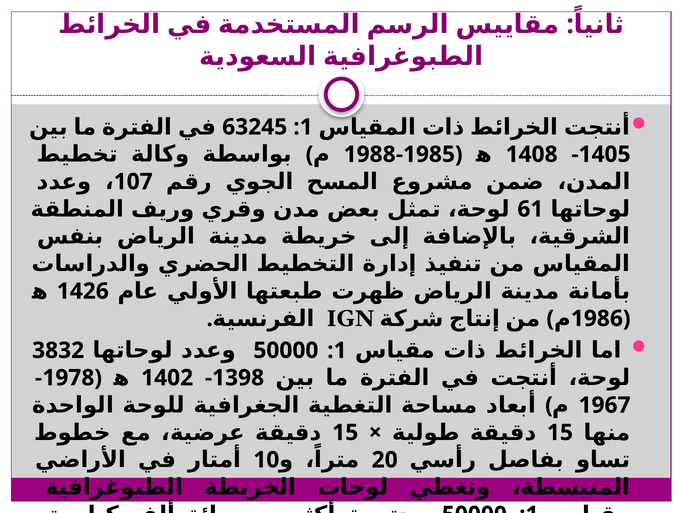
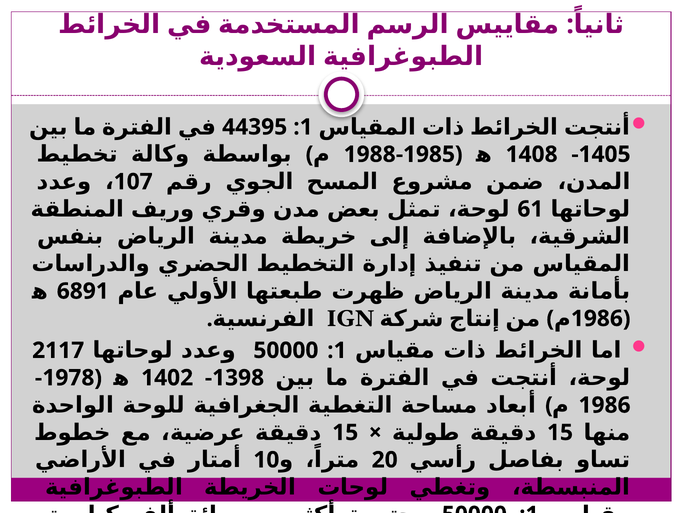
63245: 63245 -> 44395
1426: 1426 -> 6891
3832: 3832 -> 2117
1967 at (605, 405): 1967 -> 1986
